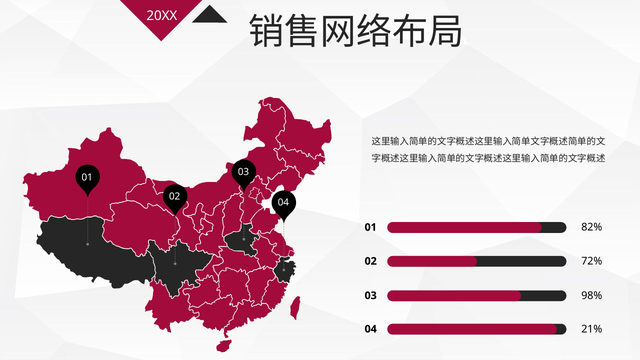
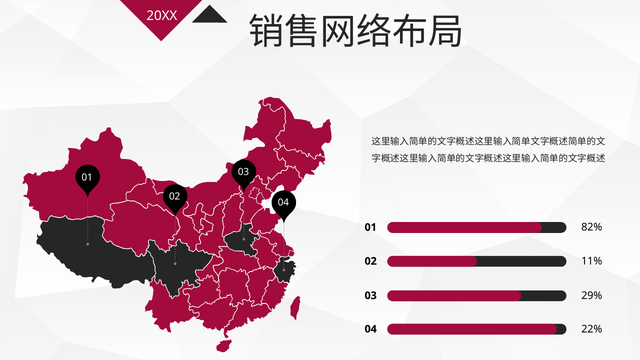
72%: 72% -> 11%
98%: 98% -> 29%
21%: 21% -> 22%
